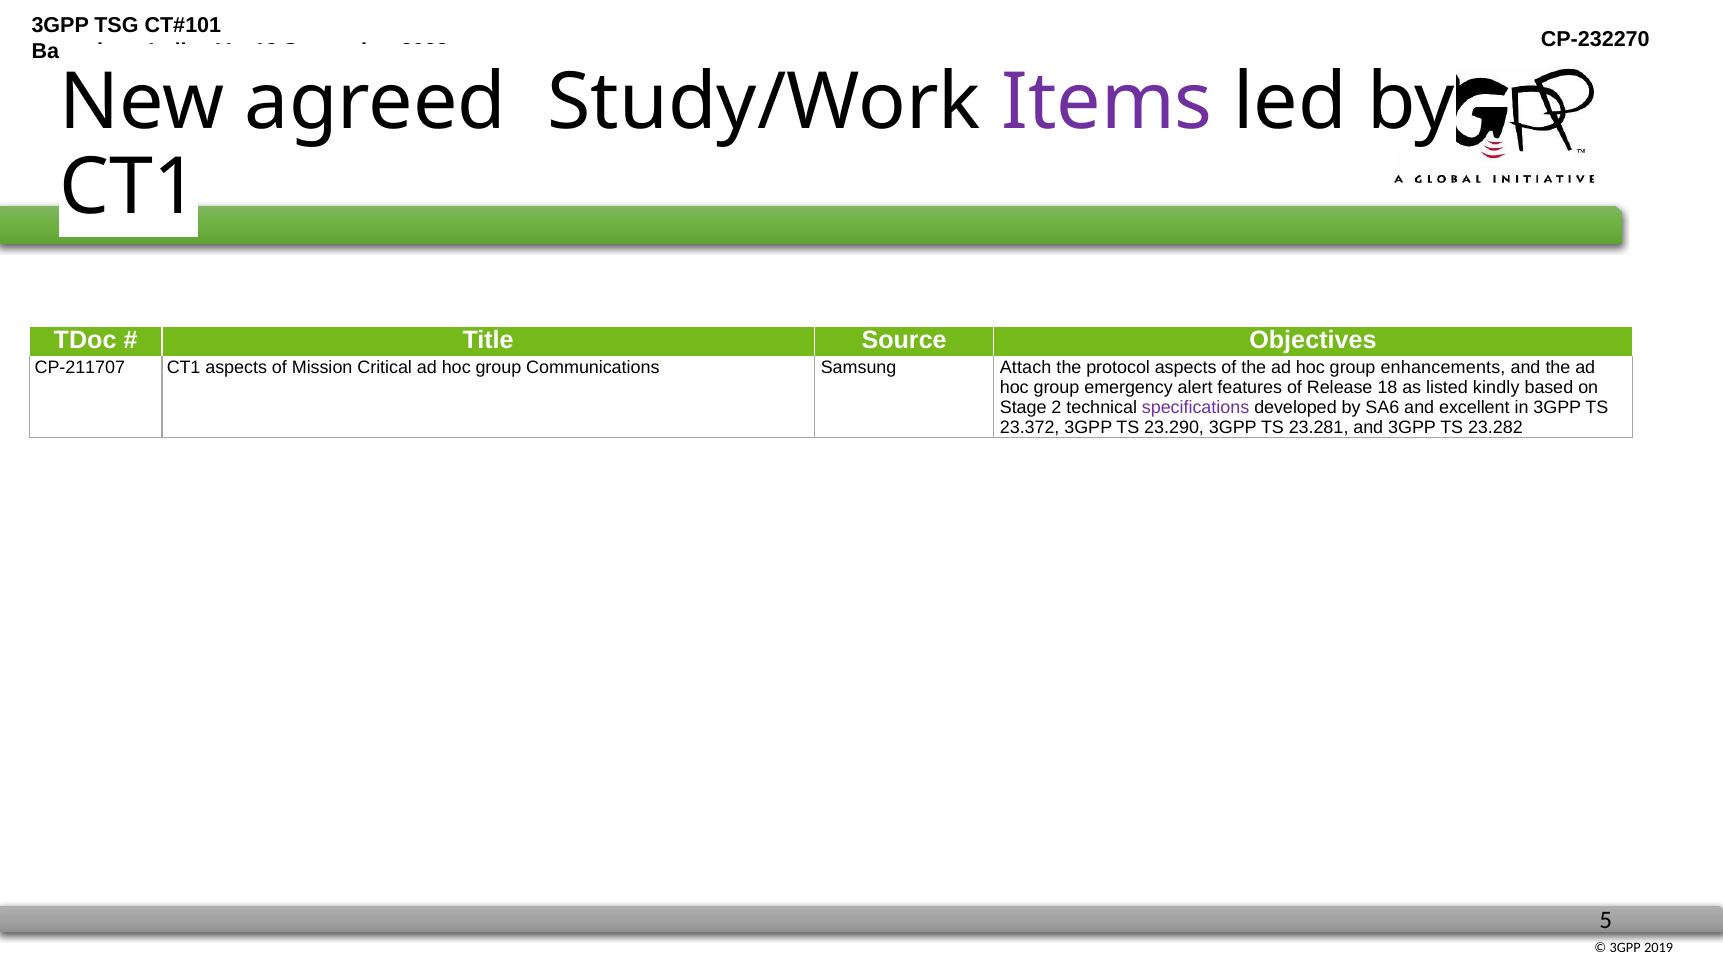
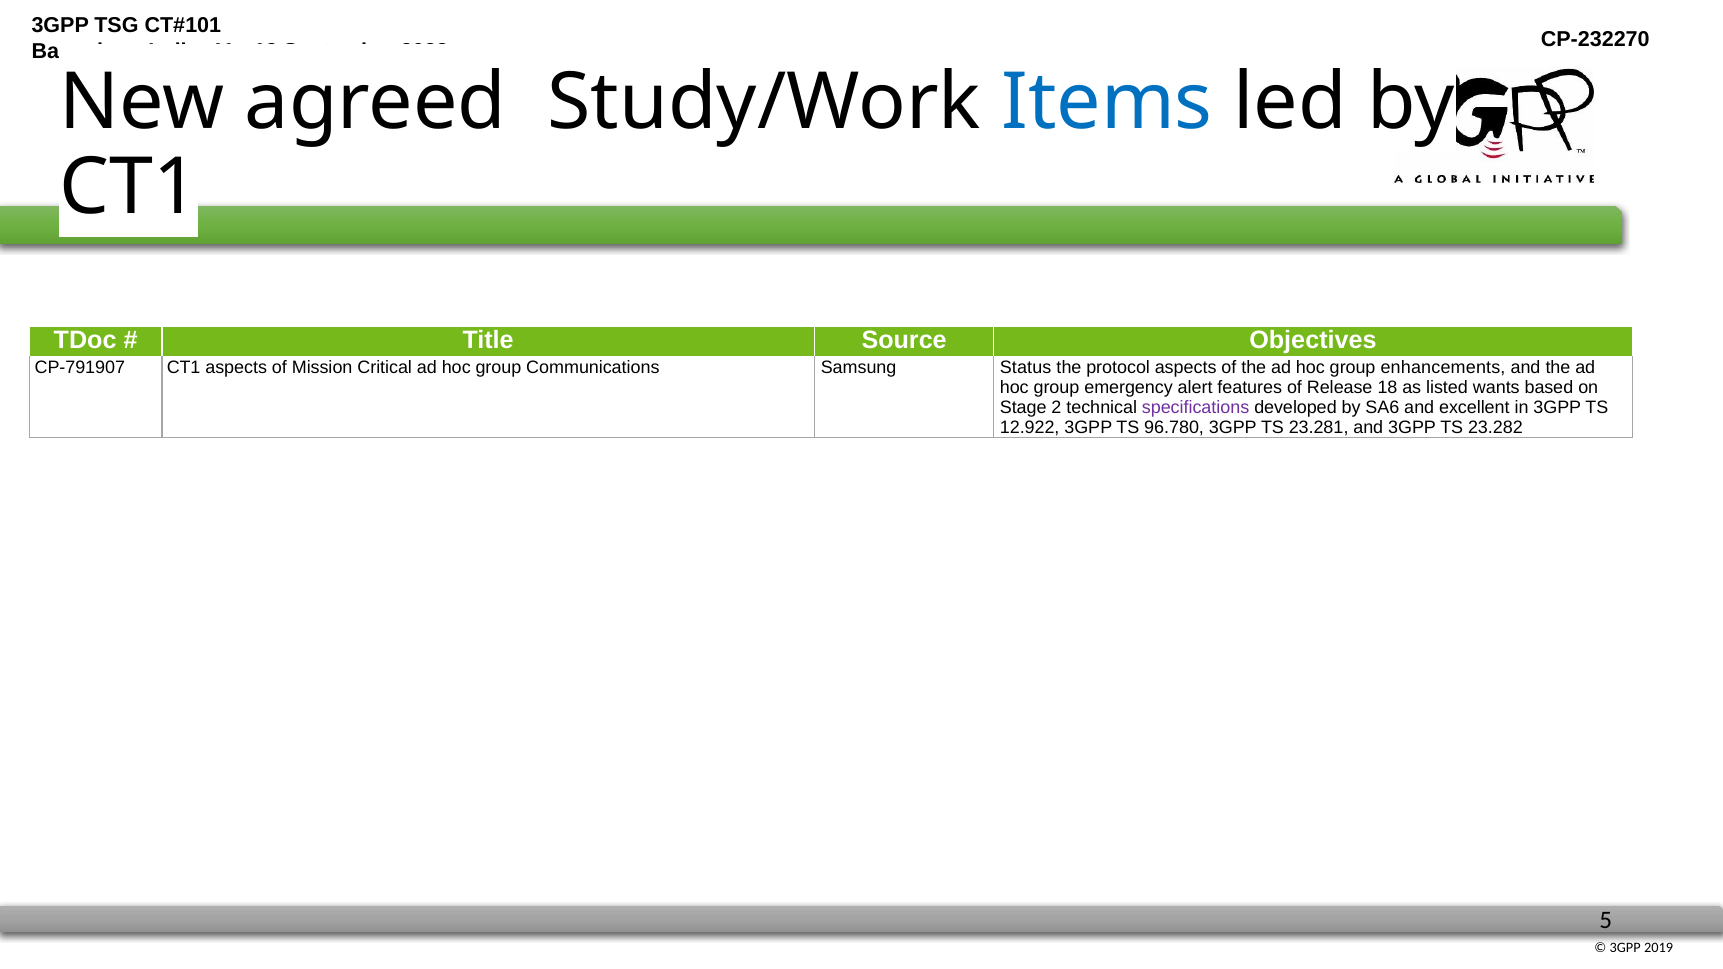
Items colour: purple -> blue
CP-211707: CP-211707 -> CP-791907
Attach: Attach -> Status
kindly: kindly -> wants
23.372: 23.372 -> 12.922
23.290: 23.290 -> 96.780
